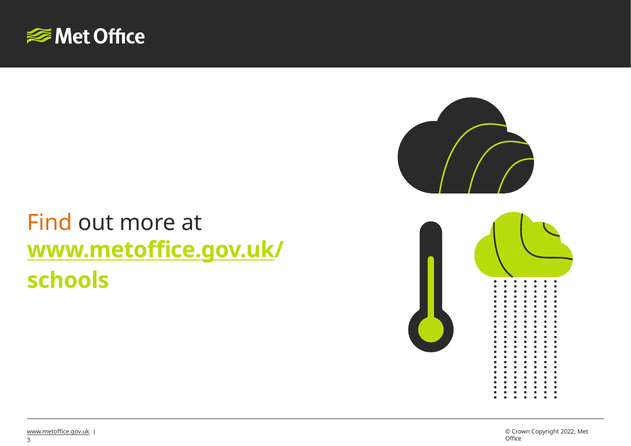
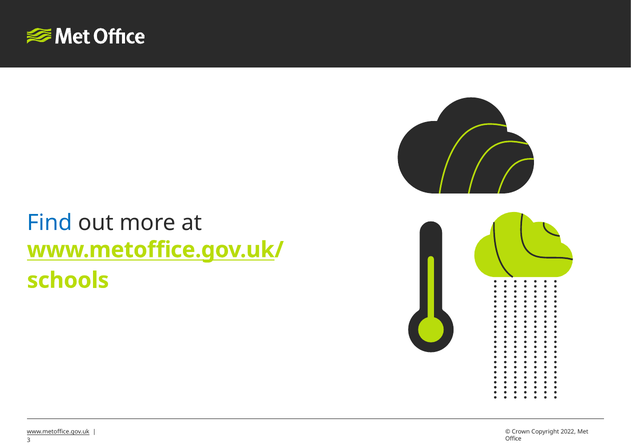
Find colour: orange -> blue
